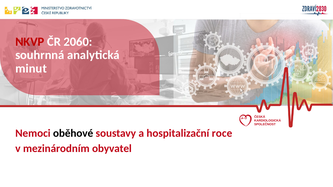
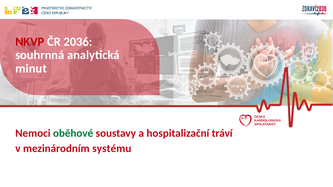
2060: 2060 -> 2036
oběhové colour: black -> green
roce: roce -> tráví
obyvatel: obyvatel -> systému
